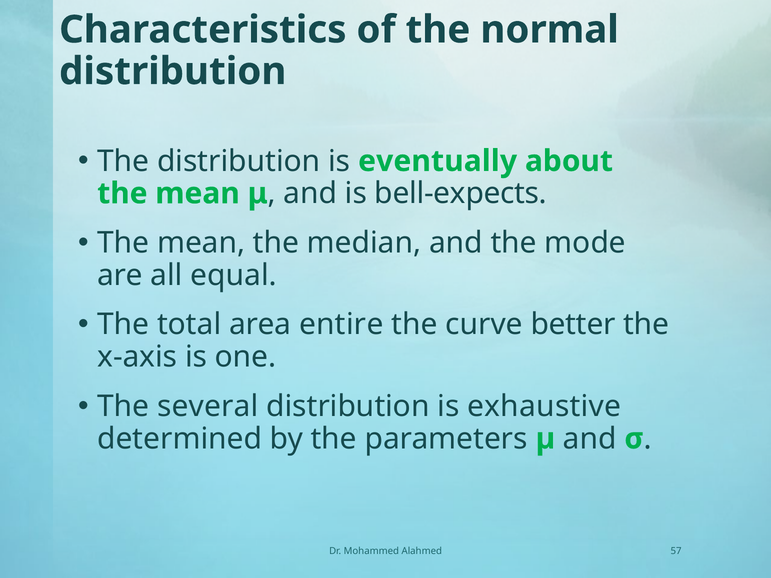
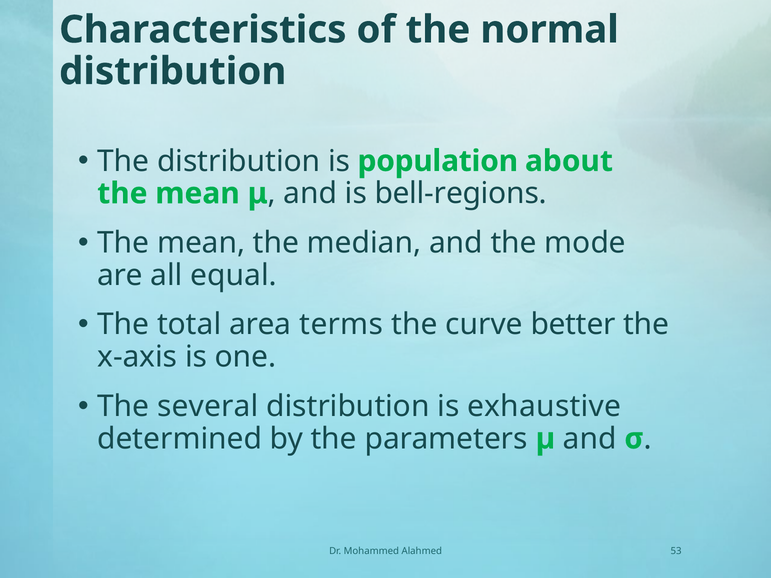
eventually: eventually -> population
bell-expects: bell-expects -> bell-regions
entire: entire -> terms
57: 57 -> 53
